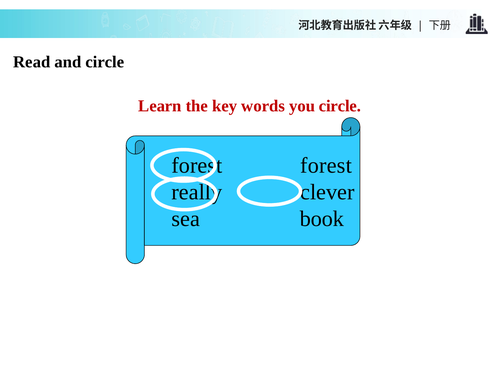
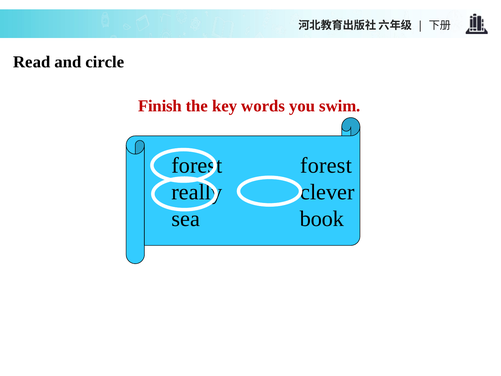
Learn: Learn -> Finish
you circle: circle -> swim
